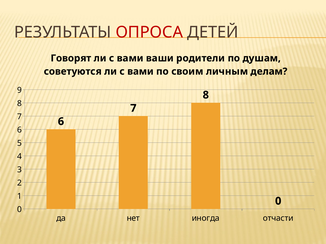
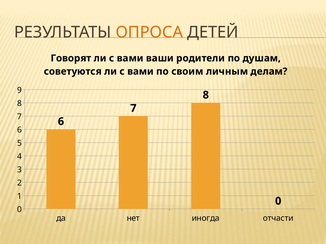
ОПРОСА colour: red -> orange
